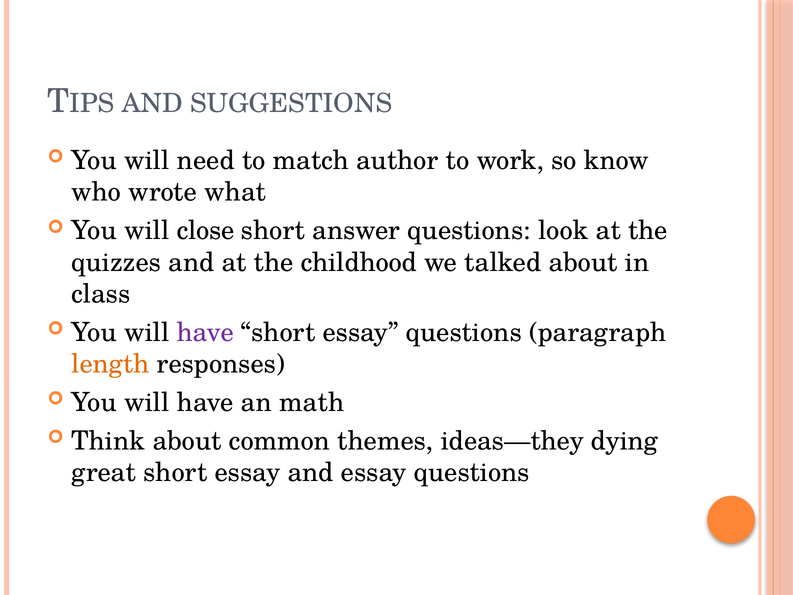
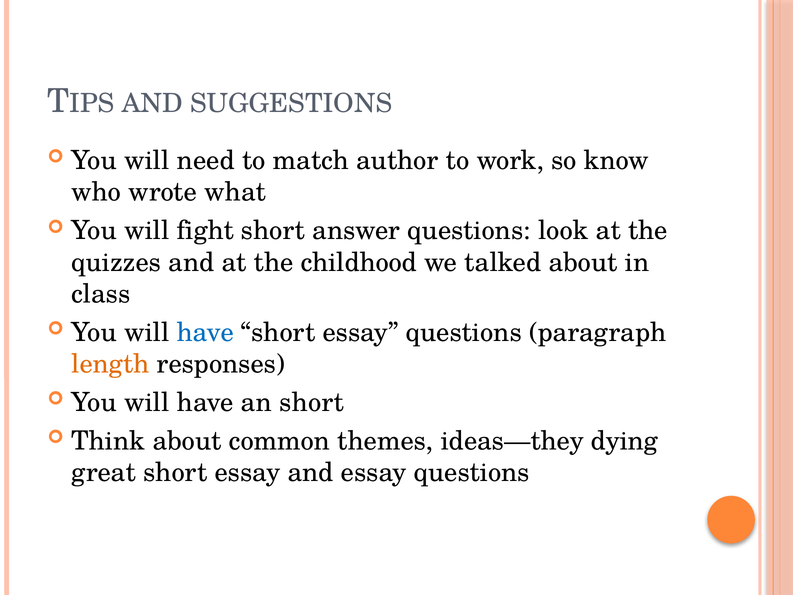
close: close -> fight
have at (205, 332) colour: purple -> blue
an math: math -> short
